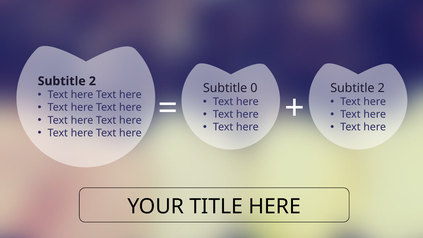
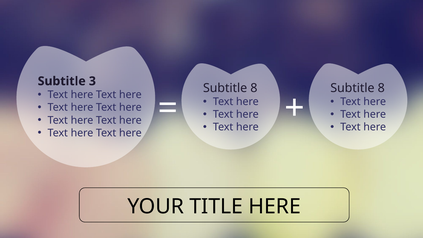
2 at (92, 81): 2 -> 3
0 at (254, 88): 0 -> 8
2 at (381, 88): 2 -> 8
